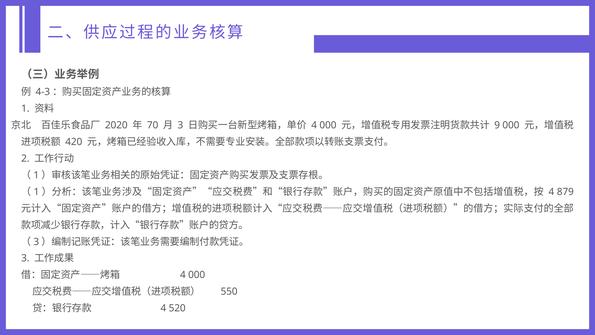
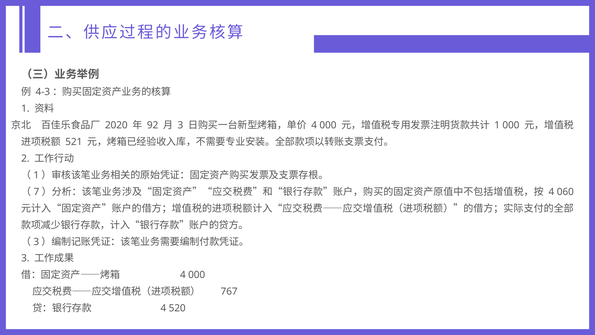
70: 70 -> 92
9 at (497, 125): 9 -> 1
420: 420 -> 521
1 at (36, 192): 1 -> 7
879: 879 -> 060
550: 550 -> 767
